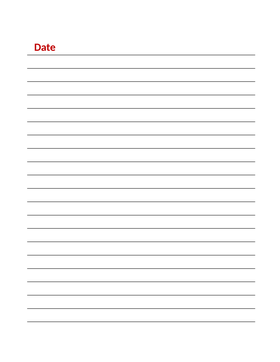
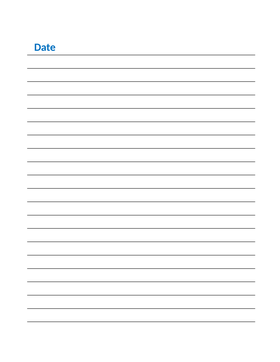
Date colour: red -> blue
